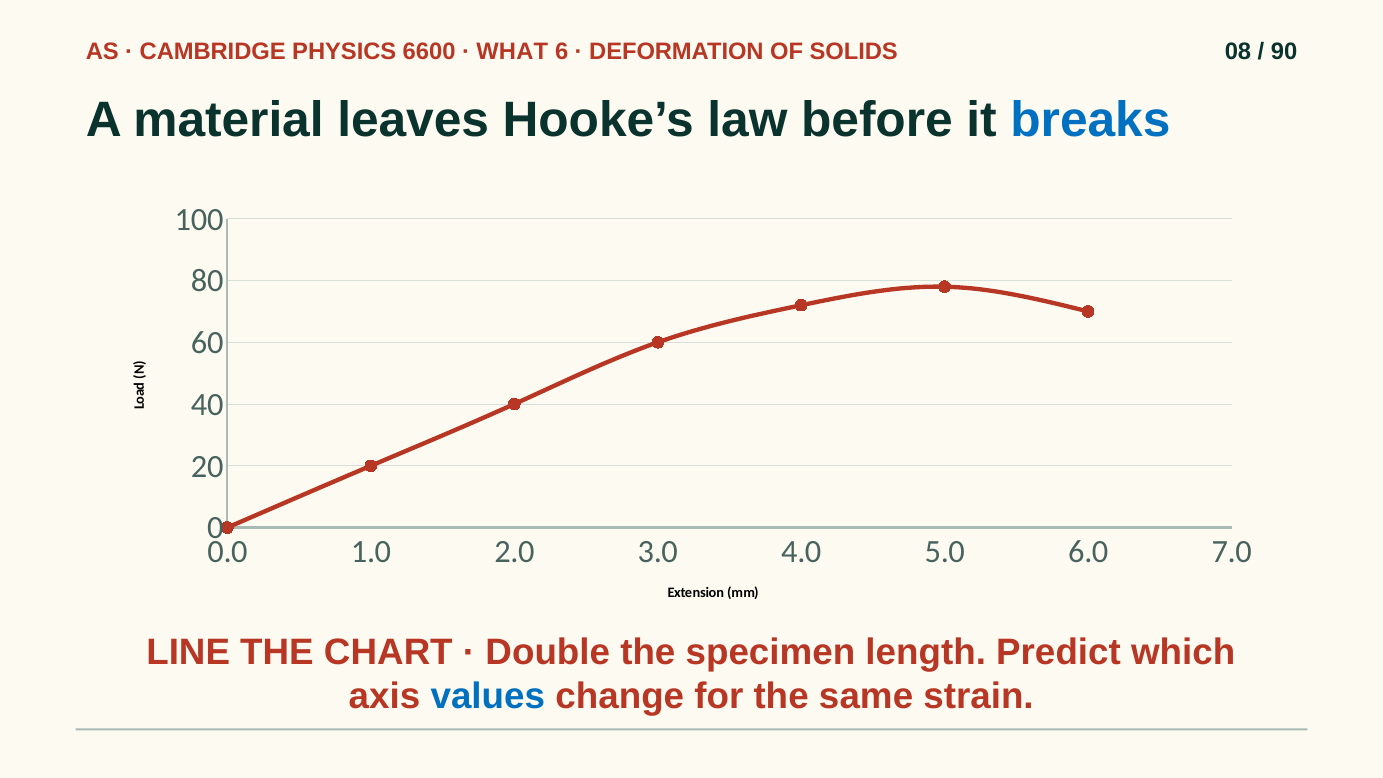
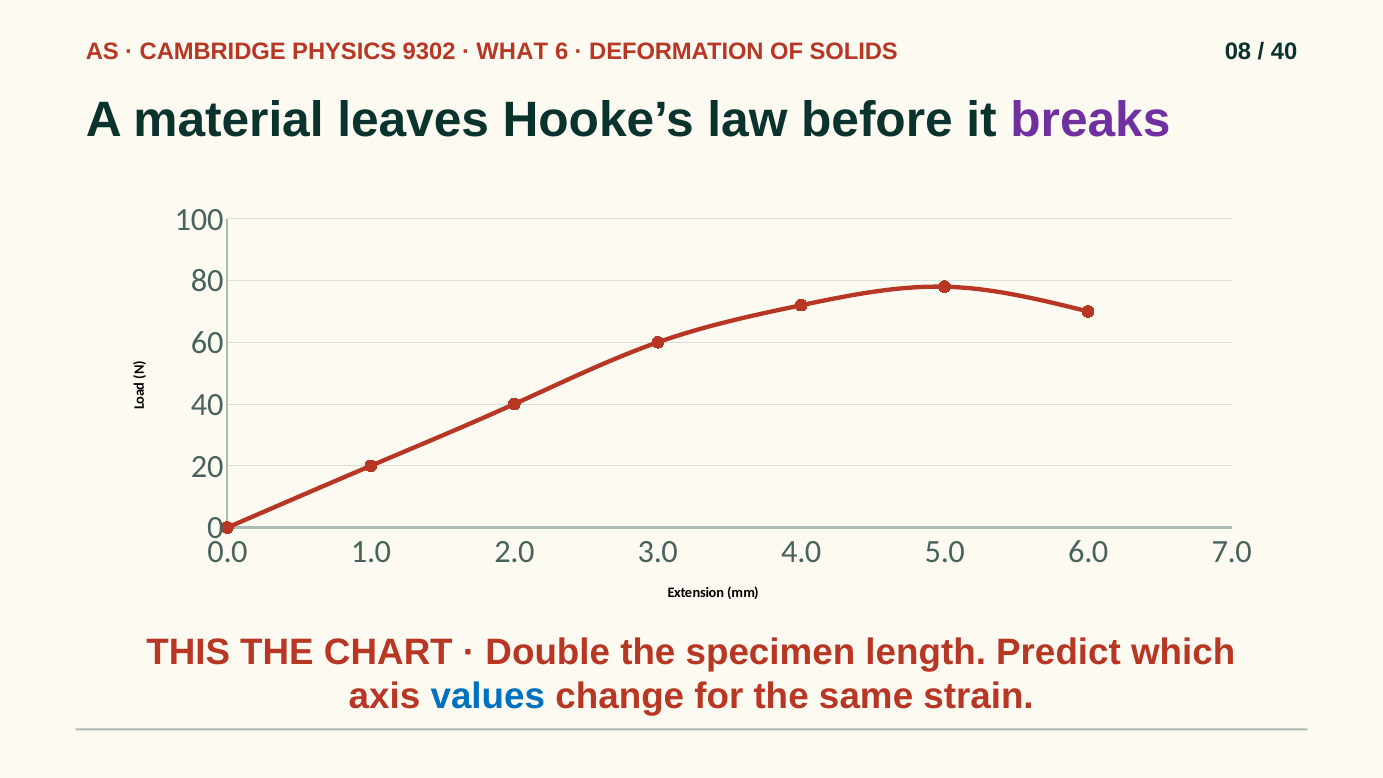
6600: 6600 -> 9302
90 at (1284, 51): 90 -> 40
breaks colour: blue -> purple
LINE: LINE -> THIS
